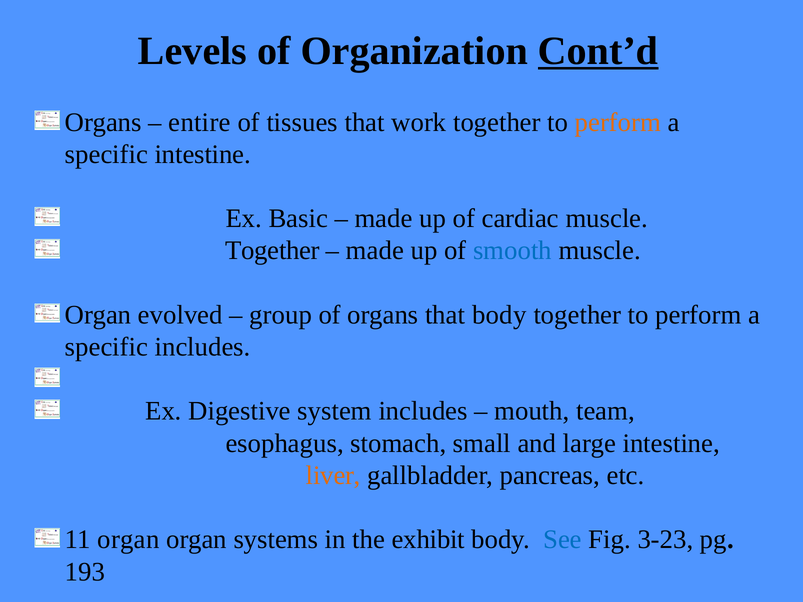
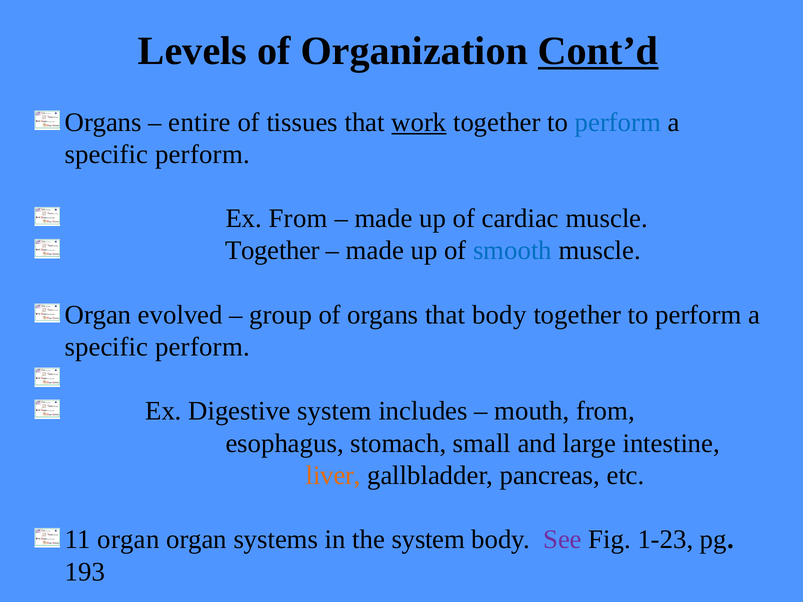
work underline: none -> present
perform at (618, 122) colour: orange -> blue
intestine at (203, 154): intestine -> perform
Ex Basic: Basic -> From
includes at (203, 347): includes -> perform
mouth team: team -> from
the exhibit: exhibit -> system
See colour: blue -> purple
3-23: 3-23 -> 1-23
